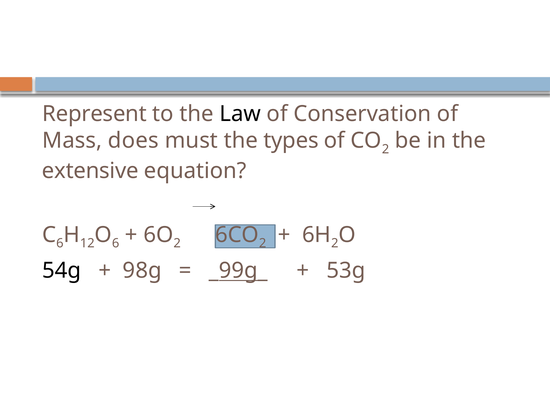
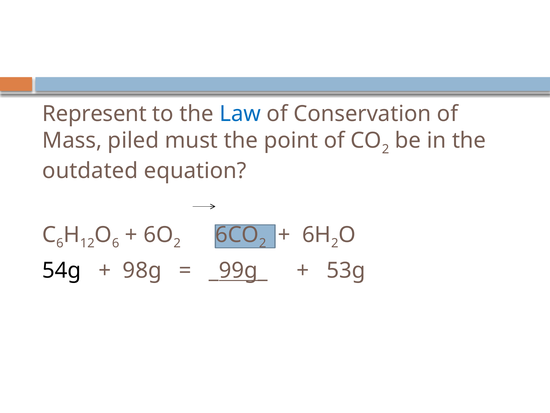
Law colour: black -> blue
does: does -> piled
types: types -> point
extensive: extensive -> outdated
